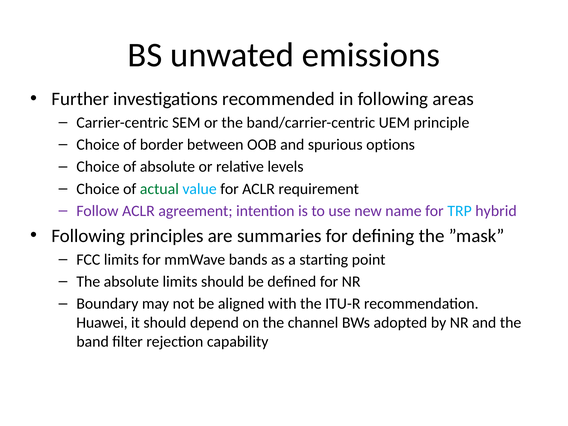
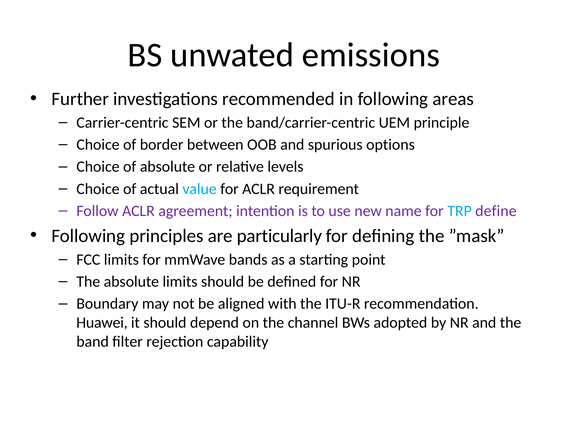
actual colour: green -> black
hybrid: hybrid -> define
summaries: summaries -> particularly
